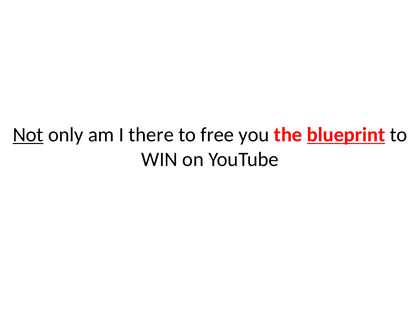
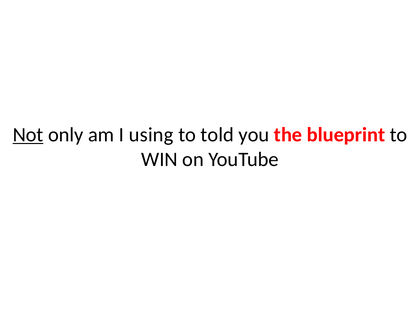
there: there -> using
free: free -> told
blueprint underline: present -> none
